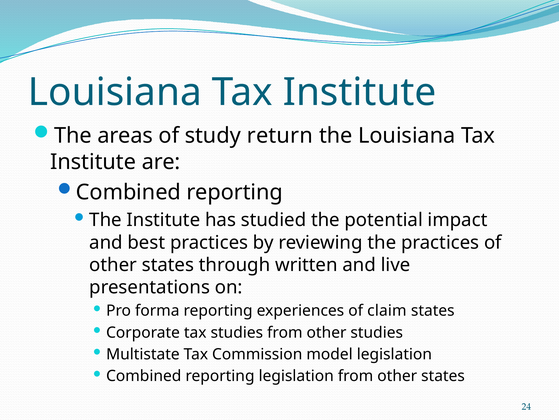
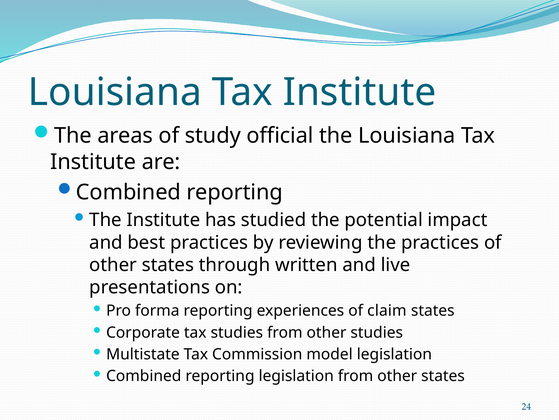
return: return -> official
